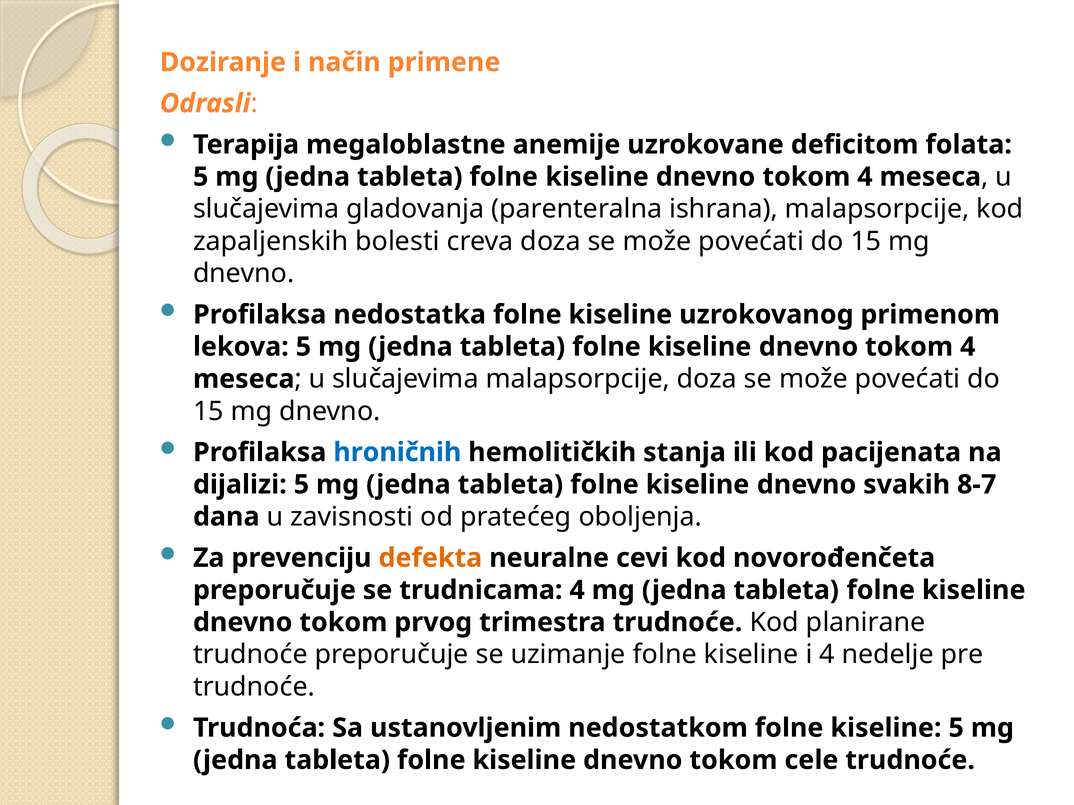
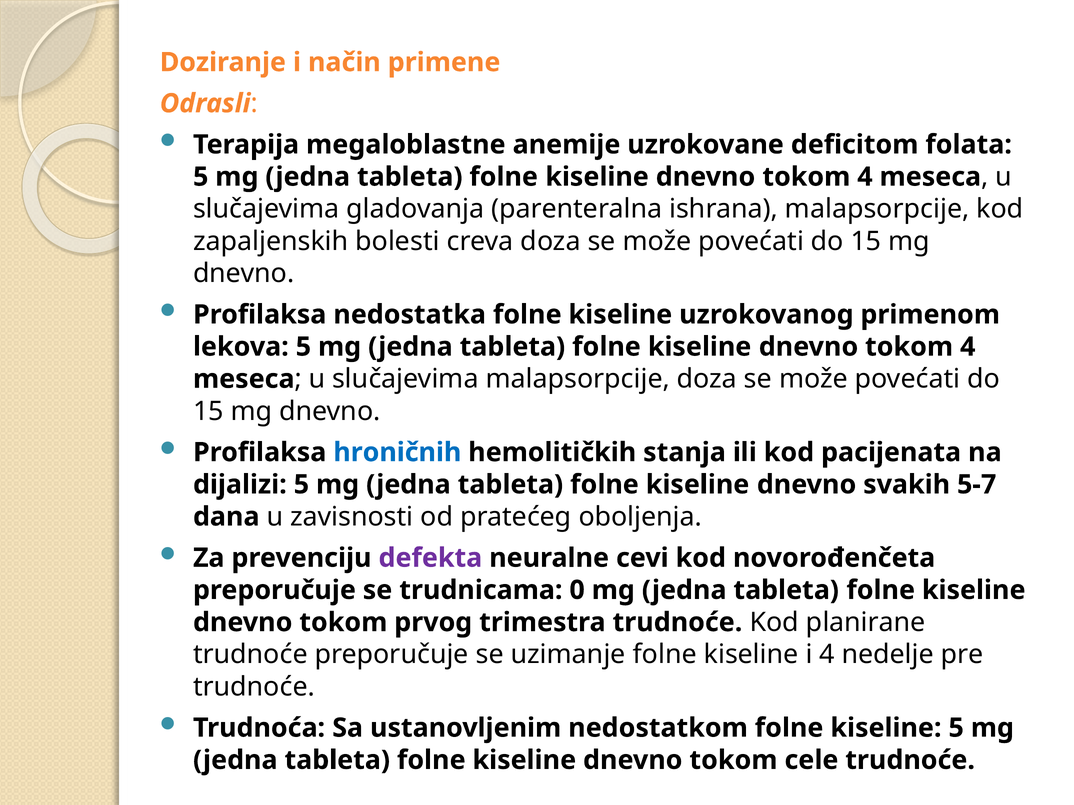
8-7: 8-7 -> 5-7
defekta colour: orange -> purple
trudnicama 4: 4 -> 0
